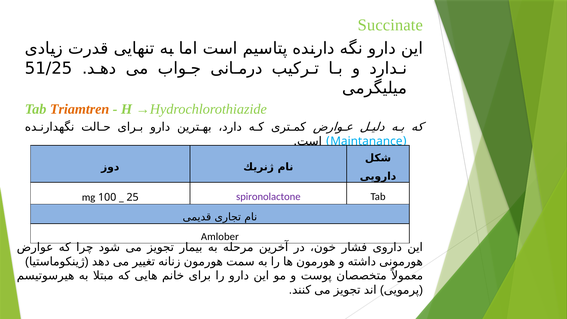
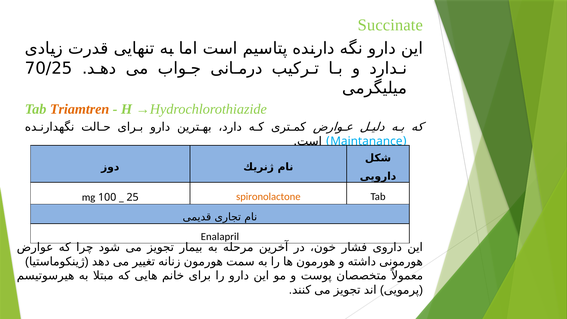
51/25: 51/25 -> 70/25
spironolactone colour: purple -> orange
Amlober: Amlober -> Enalapril
